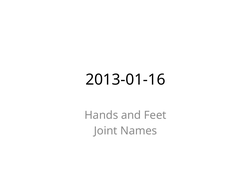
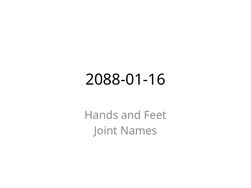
2013-01-16: 2013-01-16 -> 2088-01-16
